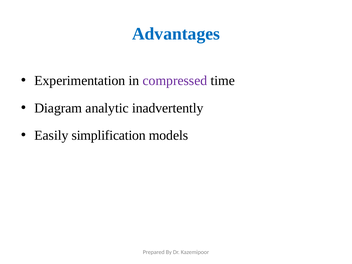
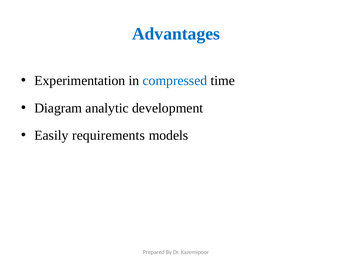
compressed colour: purple -> blue
inadvertently: inadvertently -> development
simplification: simplification -> requirements
